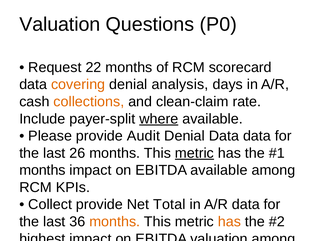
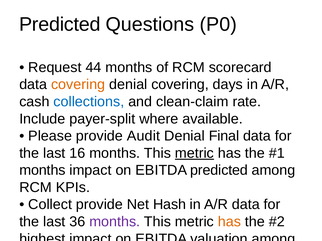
Valuation at (60, 24): Valuation -> Predicted
22: 22 -> 44
denial analysis: analysis -> covering
collections colour: orange -> blue
where underline: present -> none
Denial Data: Data -> Final
26: 26 -> 16
EBITDA available: available -> predicted
Total: Total -> Hash
months at (115, 222) colour: orange -> purple
